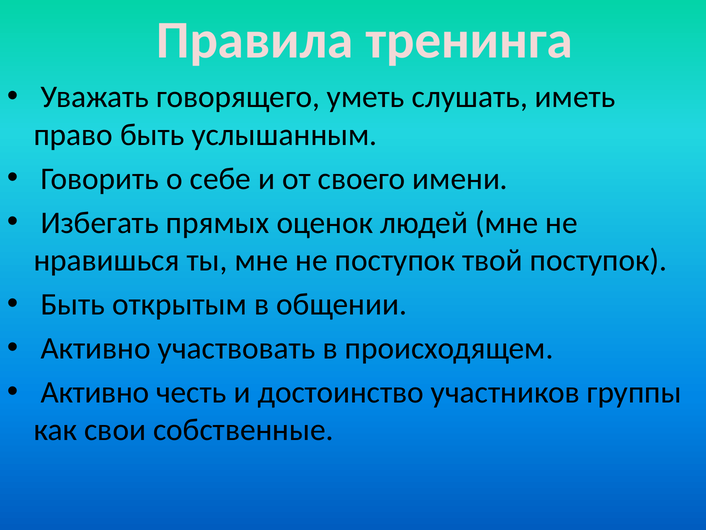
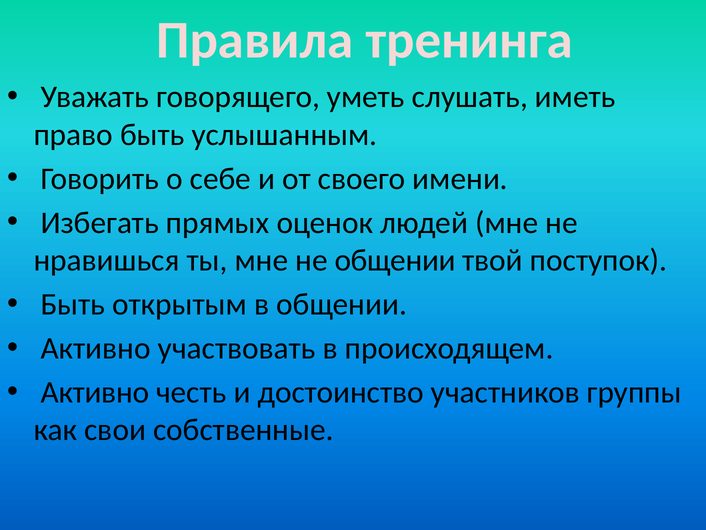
не поступок: поступок -> общении
